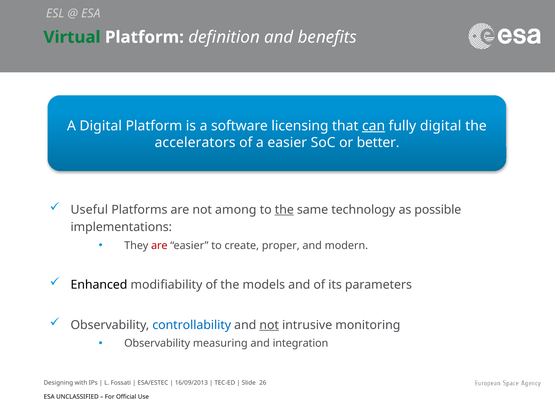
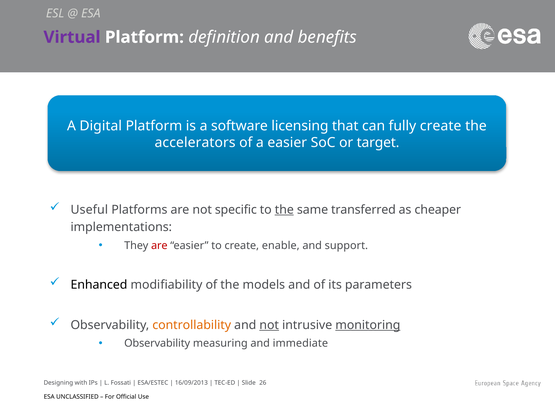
Virtual colour: green -> purple
can underline: present -> none
fully digital: digital -> create
better: better -> target
among: among -> specific
technology: technology -> transferred
possible: possible -> cheaper
proper: proper -> enable
modern: modern -> support
controllability colour: blue -> orange
monitoring underline: none -> present
integration: integration -> immediate
